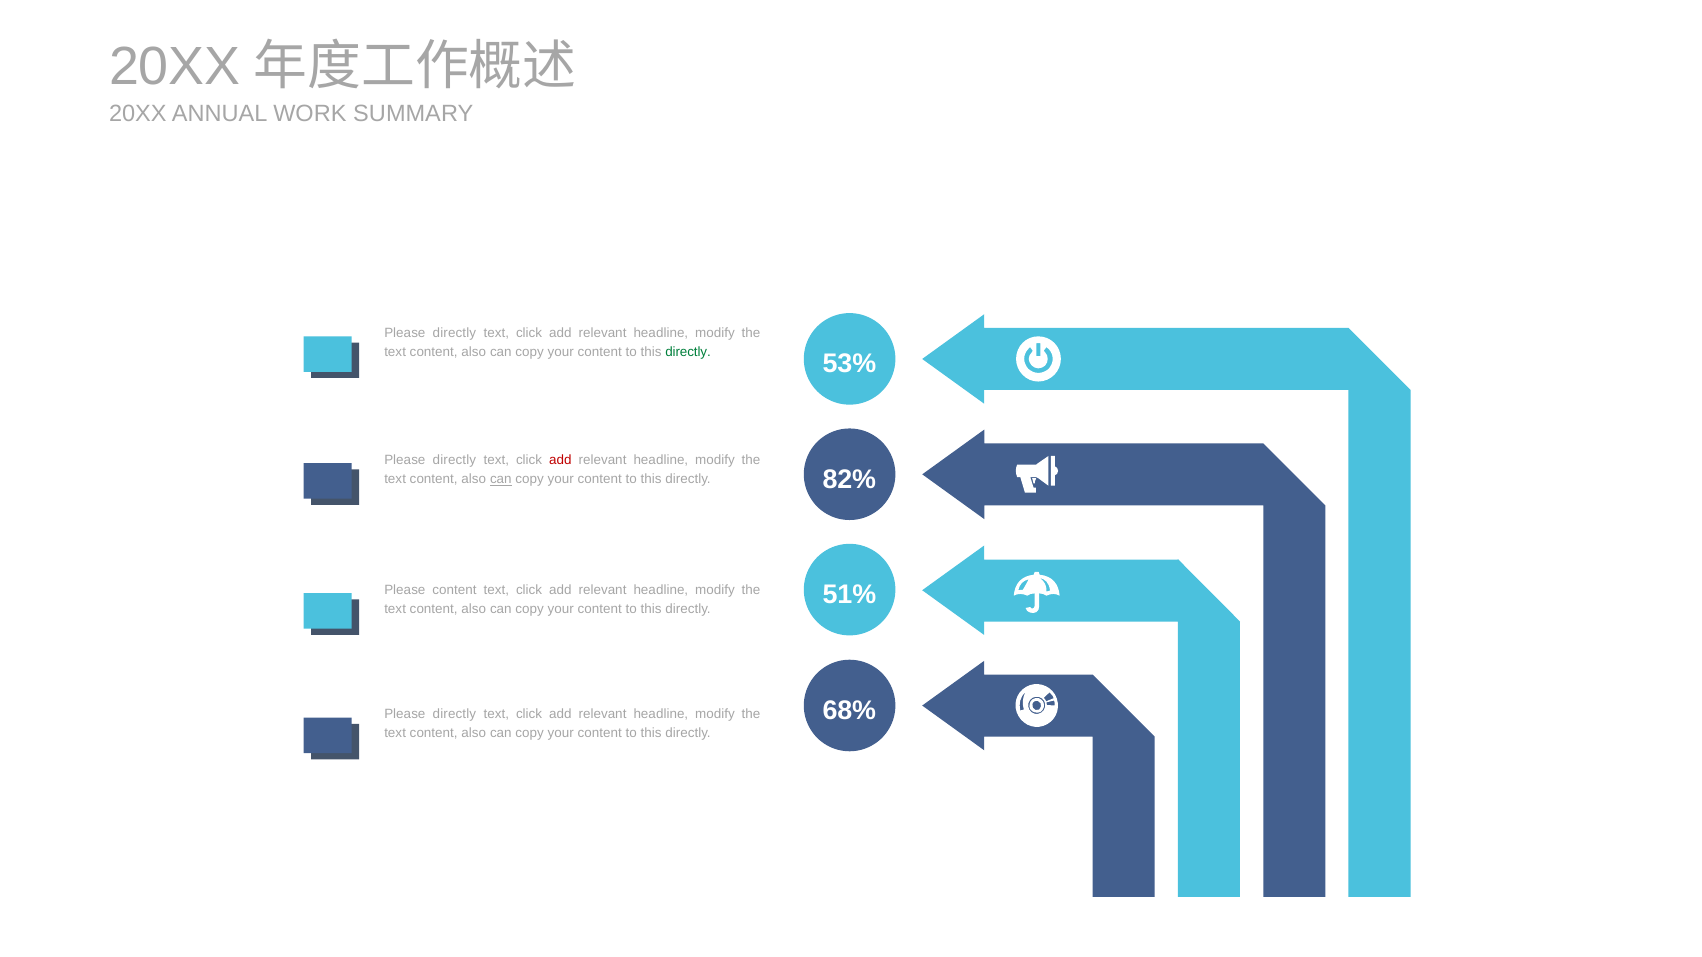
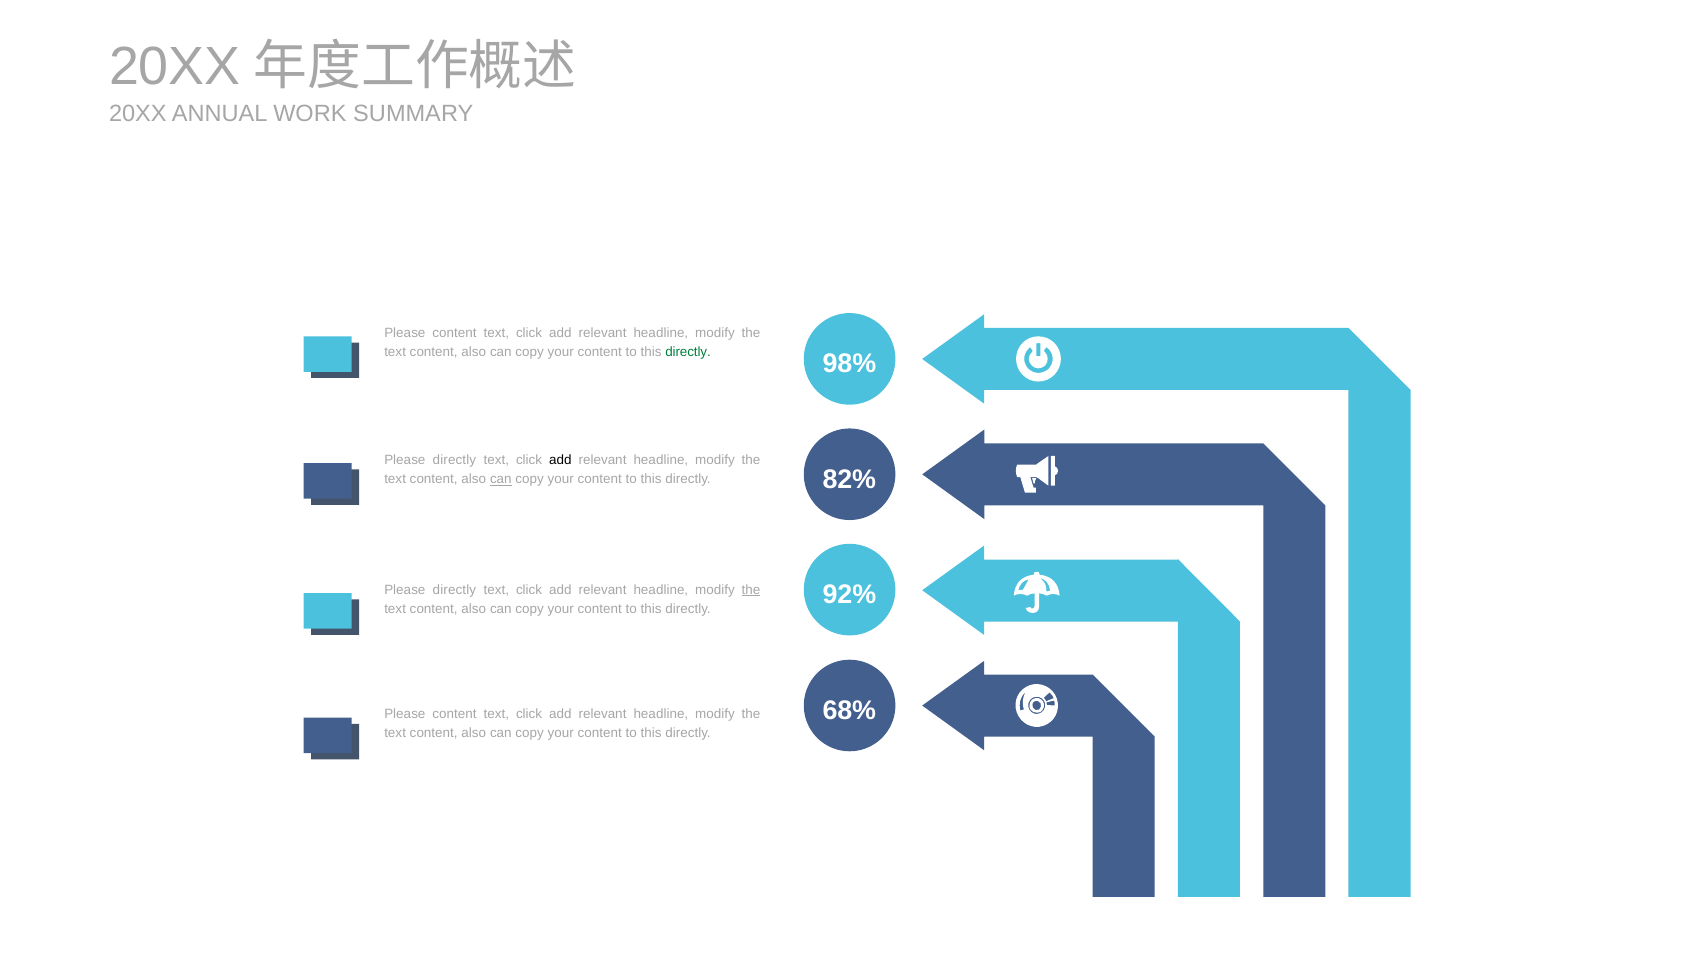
directly at (454, 333): directly -> content
53%: 53% -> 98%
add at (560, 460) colour: red -> black
51%: 51% -> 92%
content at (455, 590): content -> directly
the at (751, 590) underline: none -> present
directly at (454, 715): directly -> content
